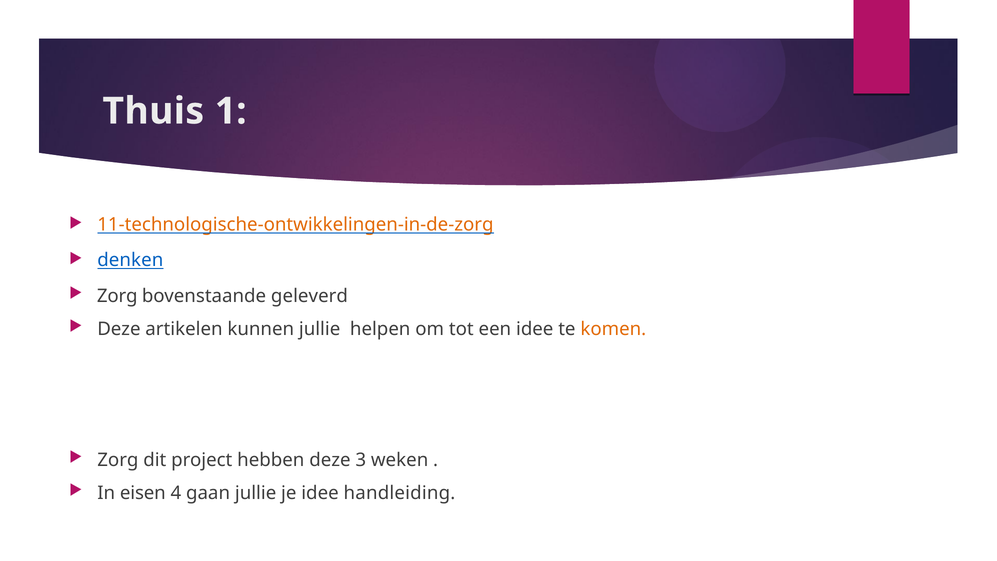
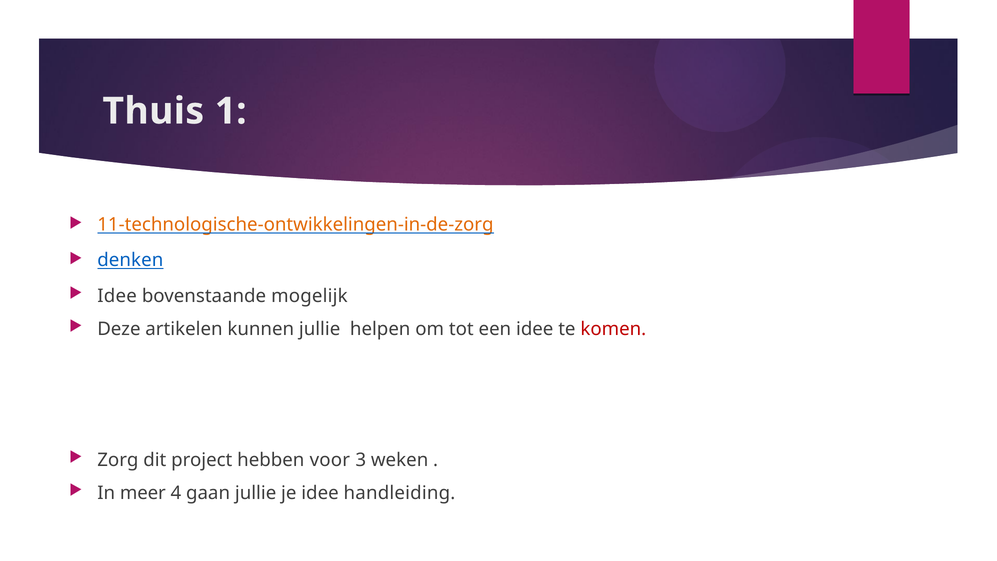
Zorg at (117, 296): Zorg -> Idee
geleverd: geleverd -> mogelijk
komen colour: orange -> red
hebben deze: deze -> voor
eisen: eisen -> meer
